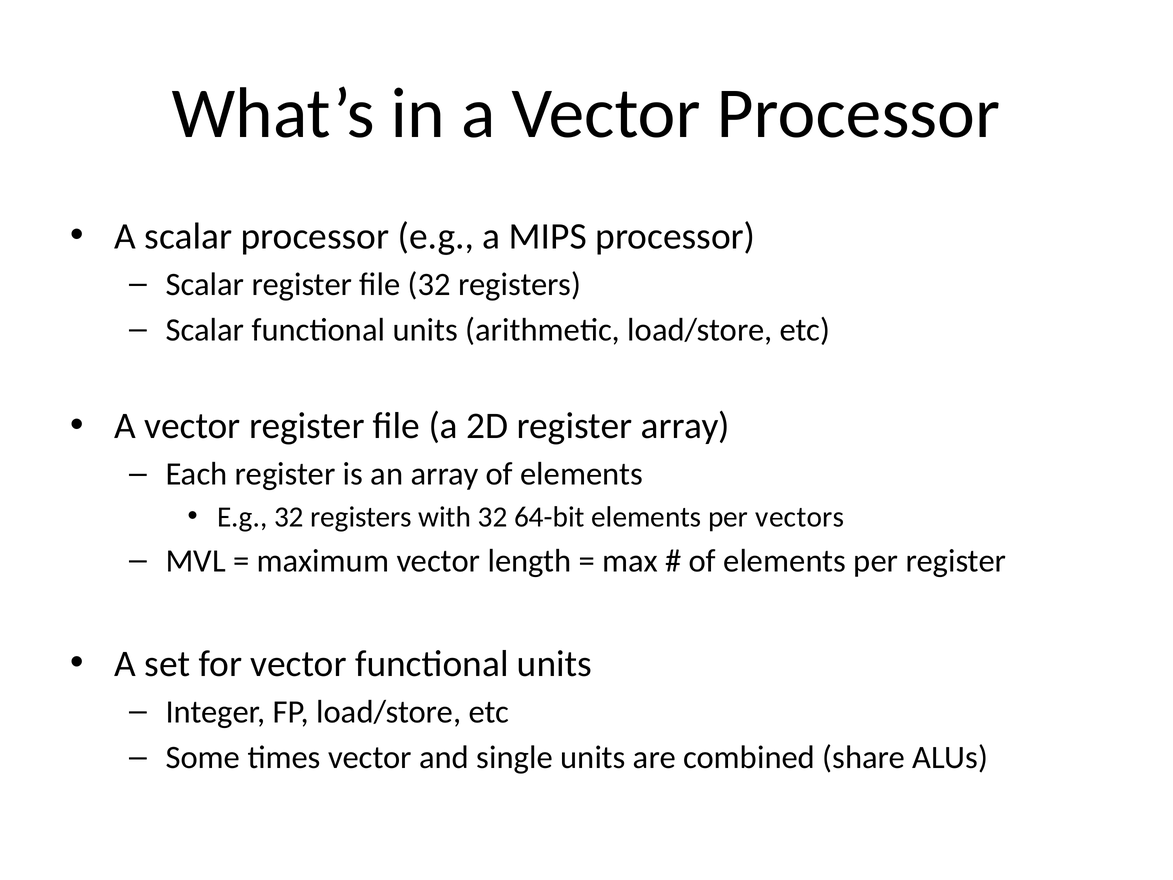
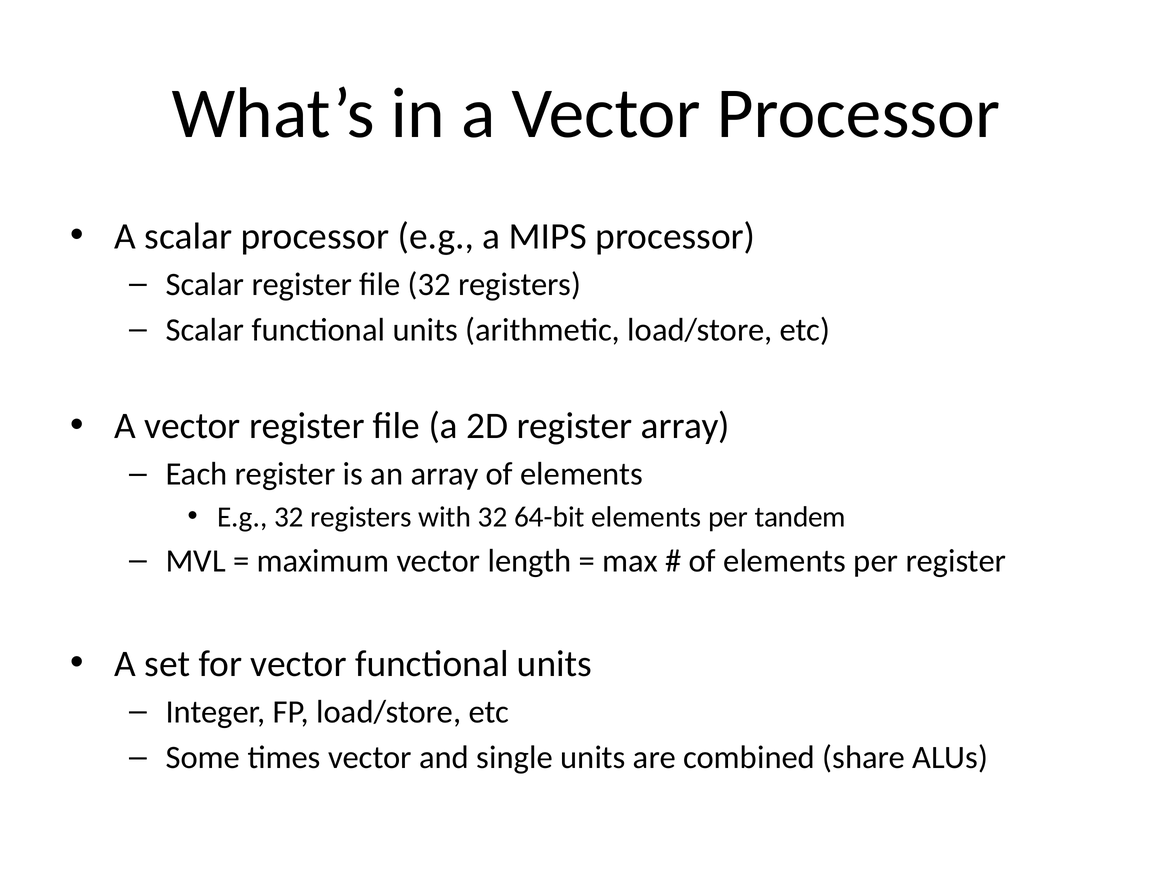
vectors: vectors -> tandem
